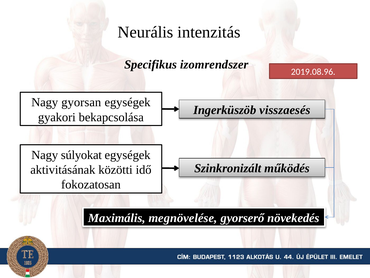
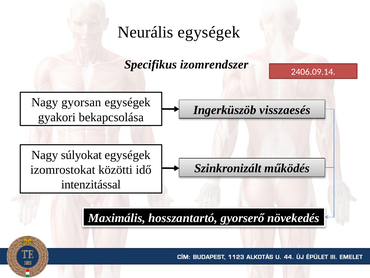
Neurális intenzitás: intenzitás -> egységek
2019.08.96: 2019.08.96 -> 2406.09.14
aktivitásának: aktivitásának -> izomrostokat
fokozatosan: fokozatosan -> intenzitással
megnövelése: megnövelése -> hosszantartó
